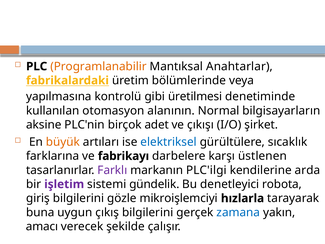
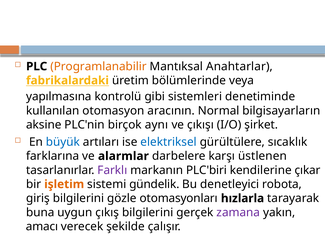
üretilmesi: üretilmesi -> sistemleri
alanının: alanının -> aracının
adet: adet -> aynı
büyük colour: orange -> blue
fabrikayı: fabrikayı -> alarmlar
PLC'ilgi: PLC'ilgi -> PLC'biri
arda: arda -> çıkar
işletim colour: purple -> orange
mikroişlemciyi: mikroişlemciyi -> otomasyonları
zamana colour: blue -> purple
